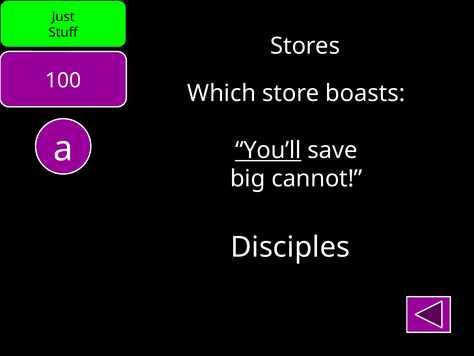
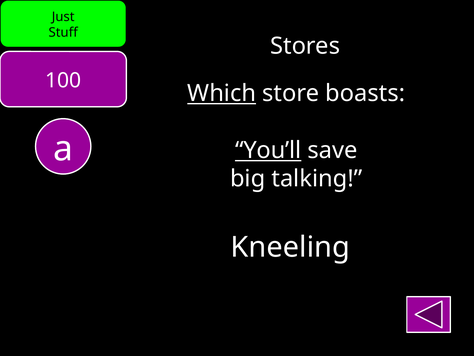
Which underline: none -> present
cannot: cannot -> talking
Disciples: Disciples -> Kneeling
